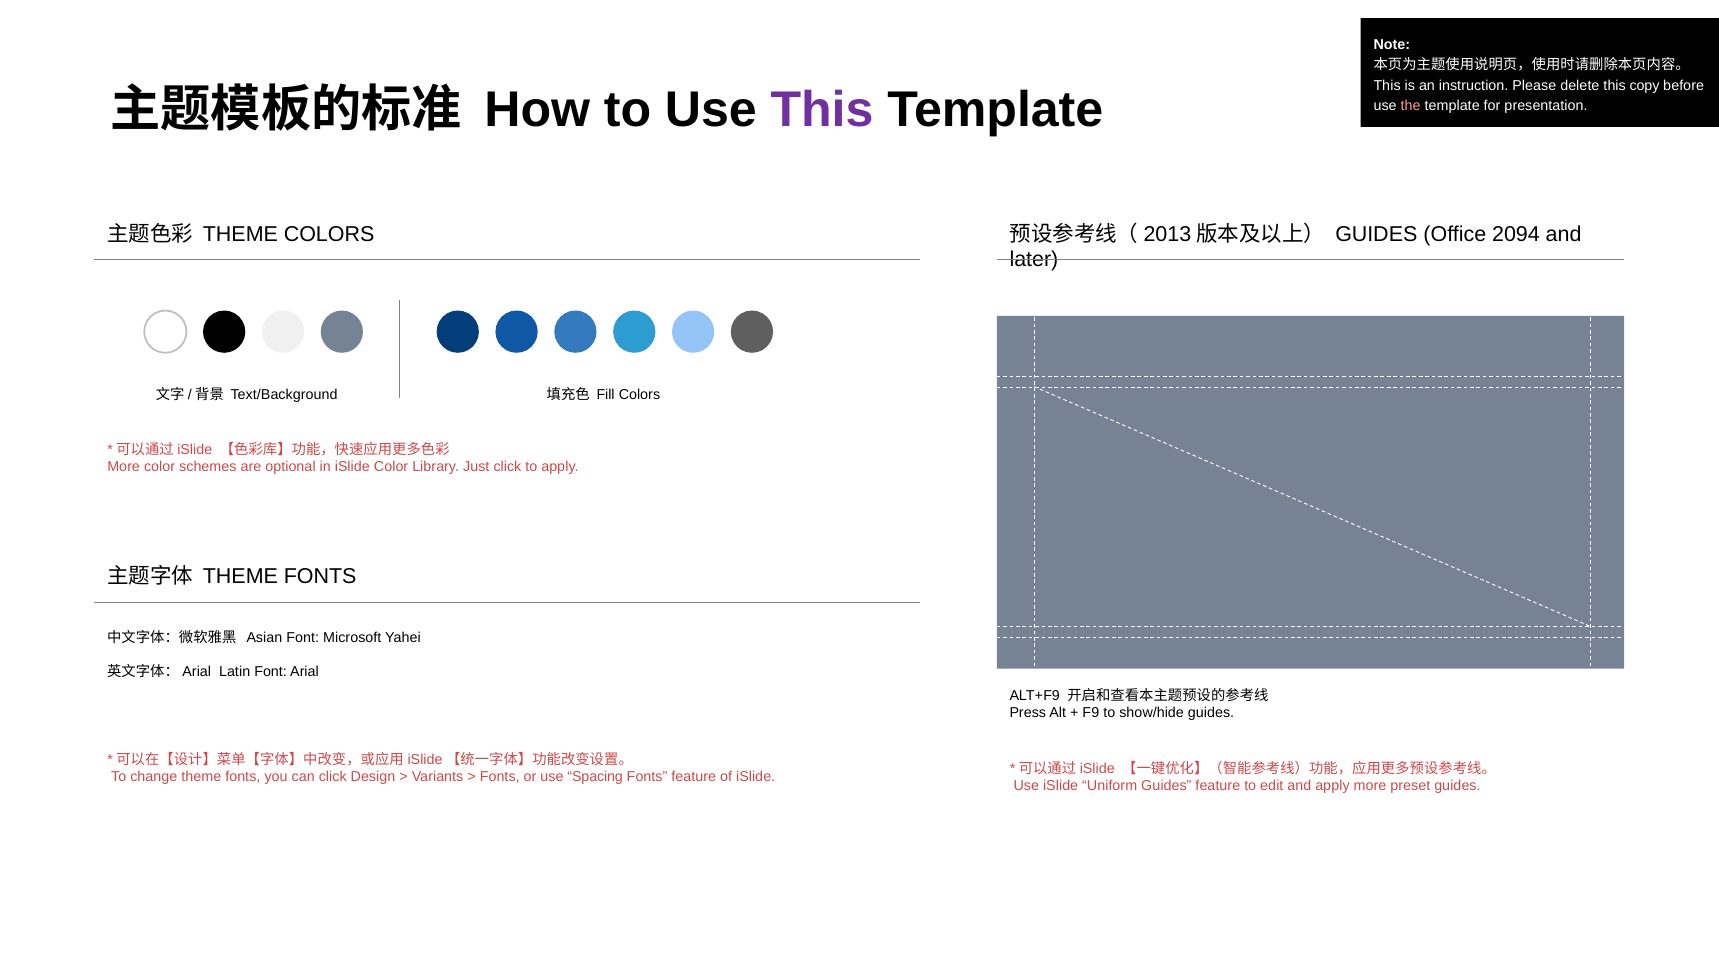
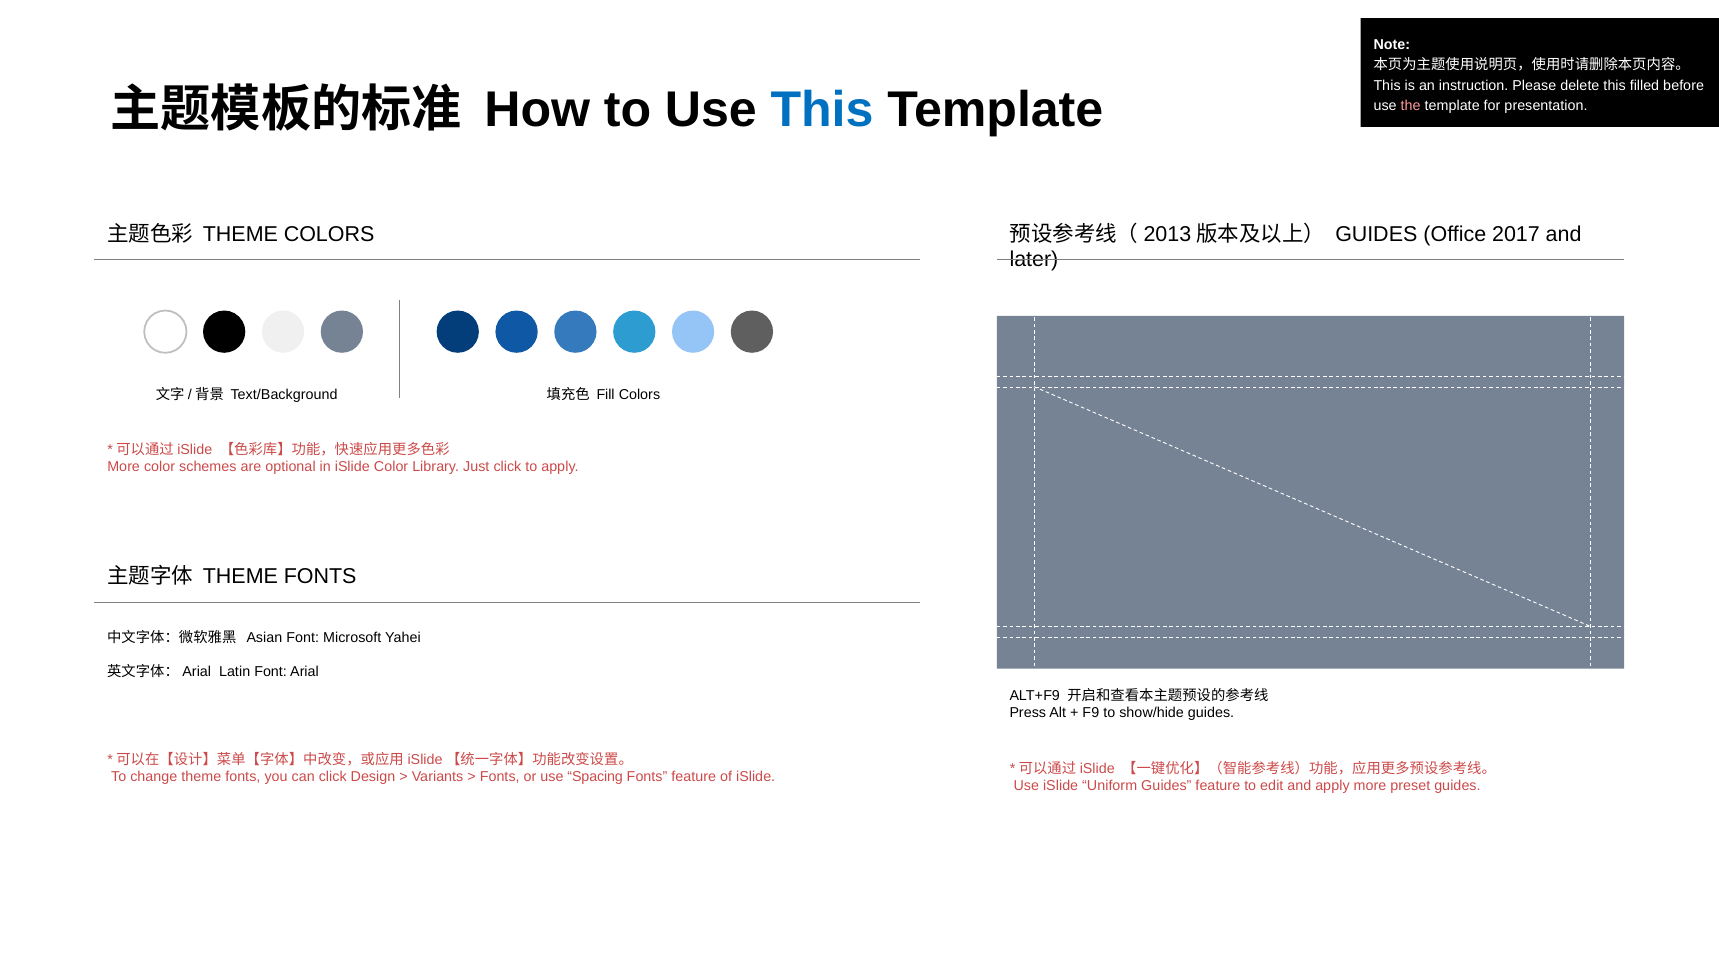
copy: copy -> filled
This at (822, 110) colour: purple -> blue
2094: 2094 -> 2017
